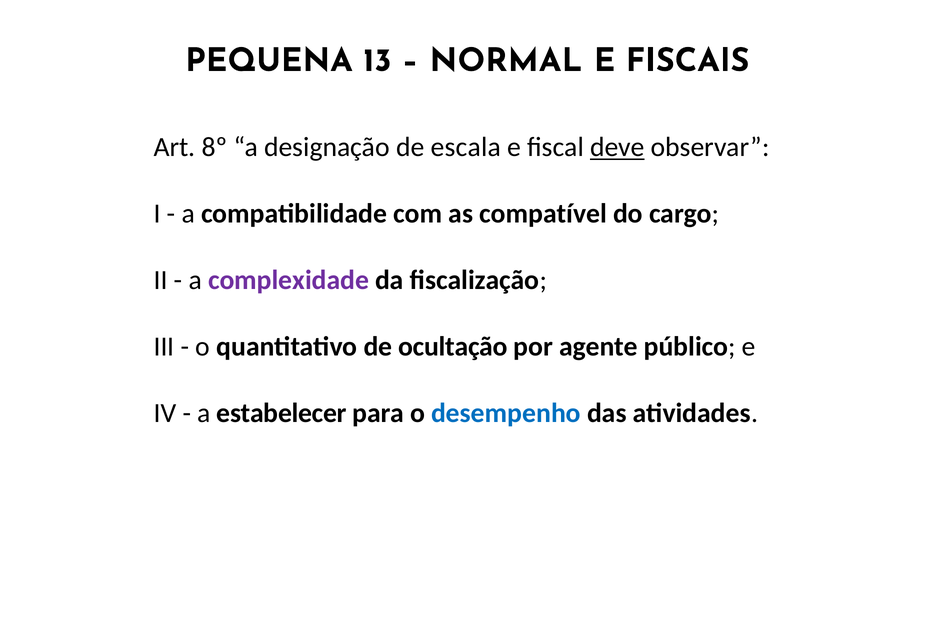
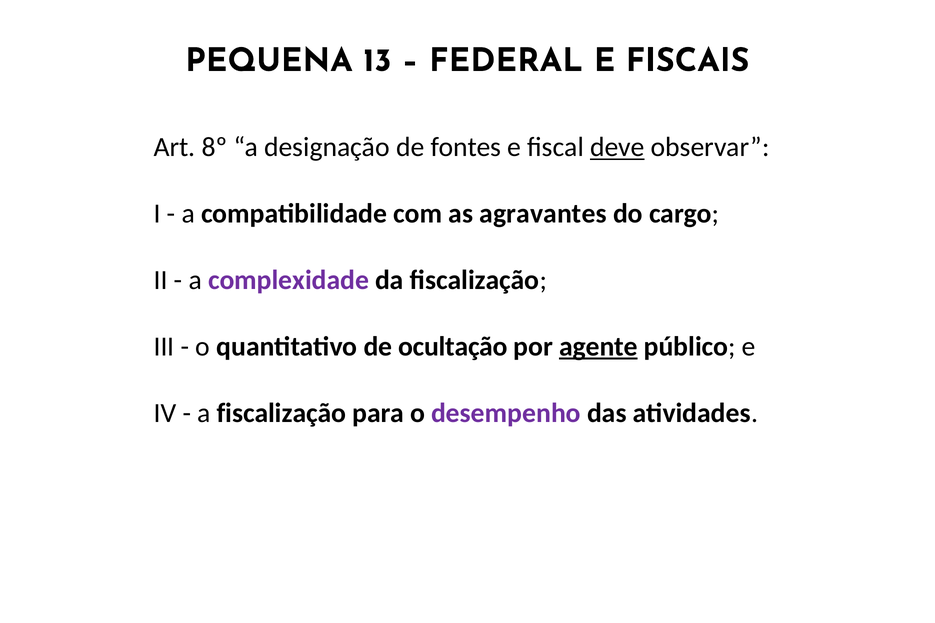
NORMAL: NORMAL -> FEDERAL
escala: escala -> fontes
compatível: compatível -> agravantes
agente underline: none -> present
a estabelecer: estabelecer -> fiscalização
desempenho colour: blue -> purple
